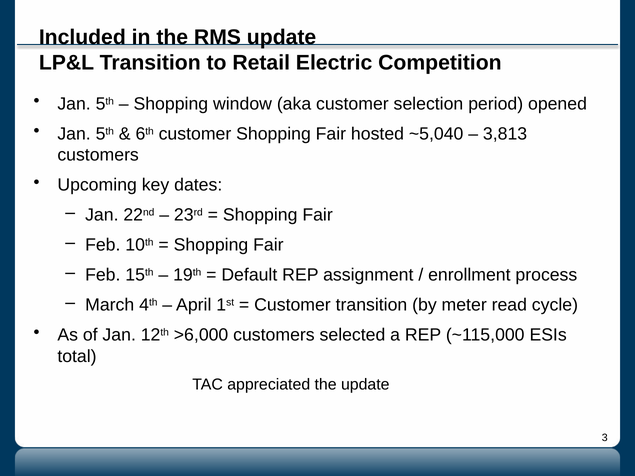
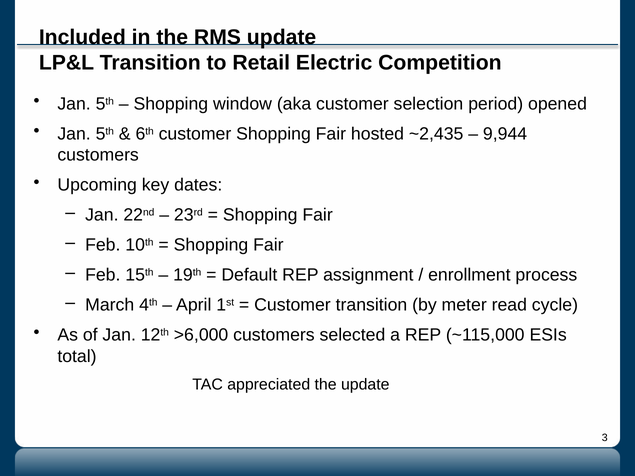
~5,040: ~5,040 -> ~2,435
3,813: 3,813 -> 9,944
